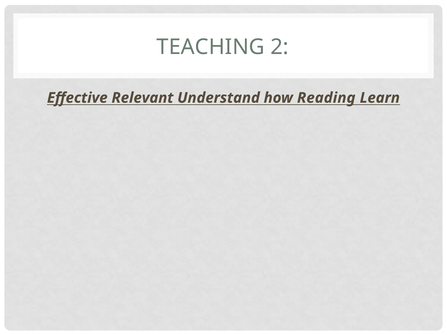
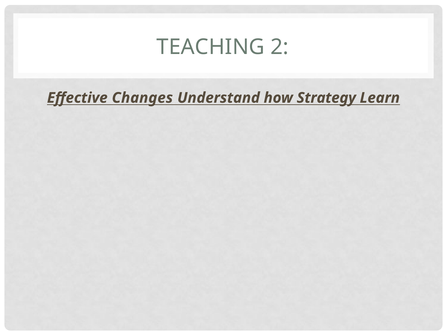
Relevant: Relevant -> Changes
Reading: Reading -> Strategy
